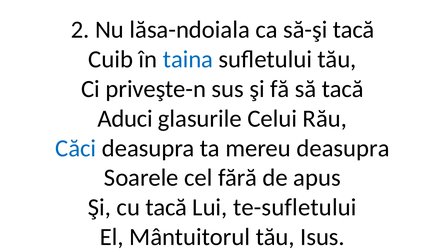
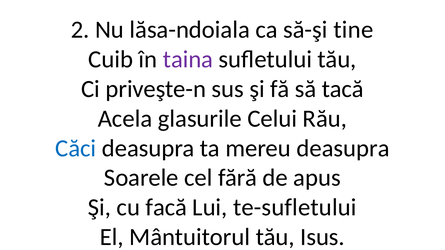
să-şi tacă: tacă -> tine
taina colour: blue -> purple
Aduci: Aduci -> Acela
cu tacă: tacă -> facă
